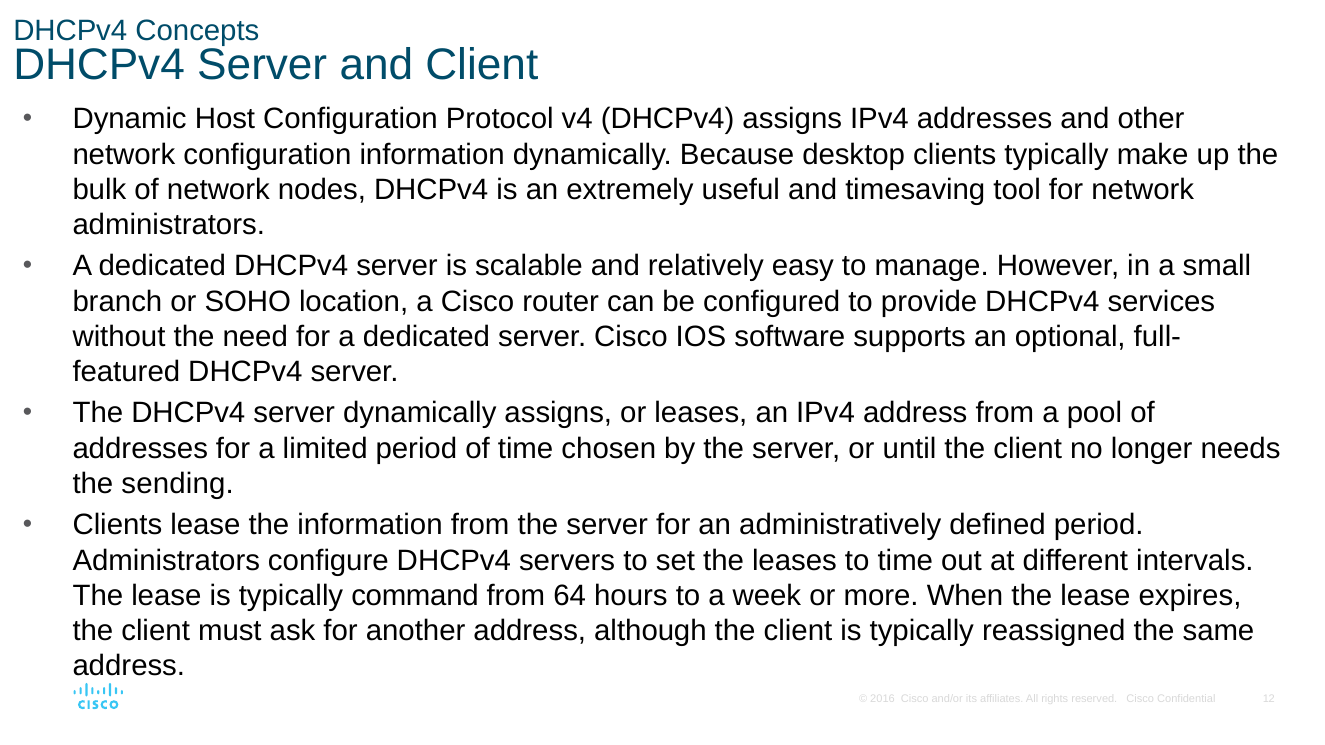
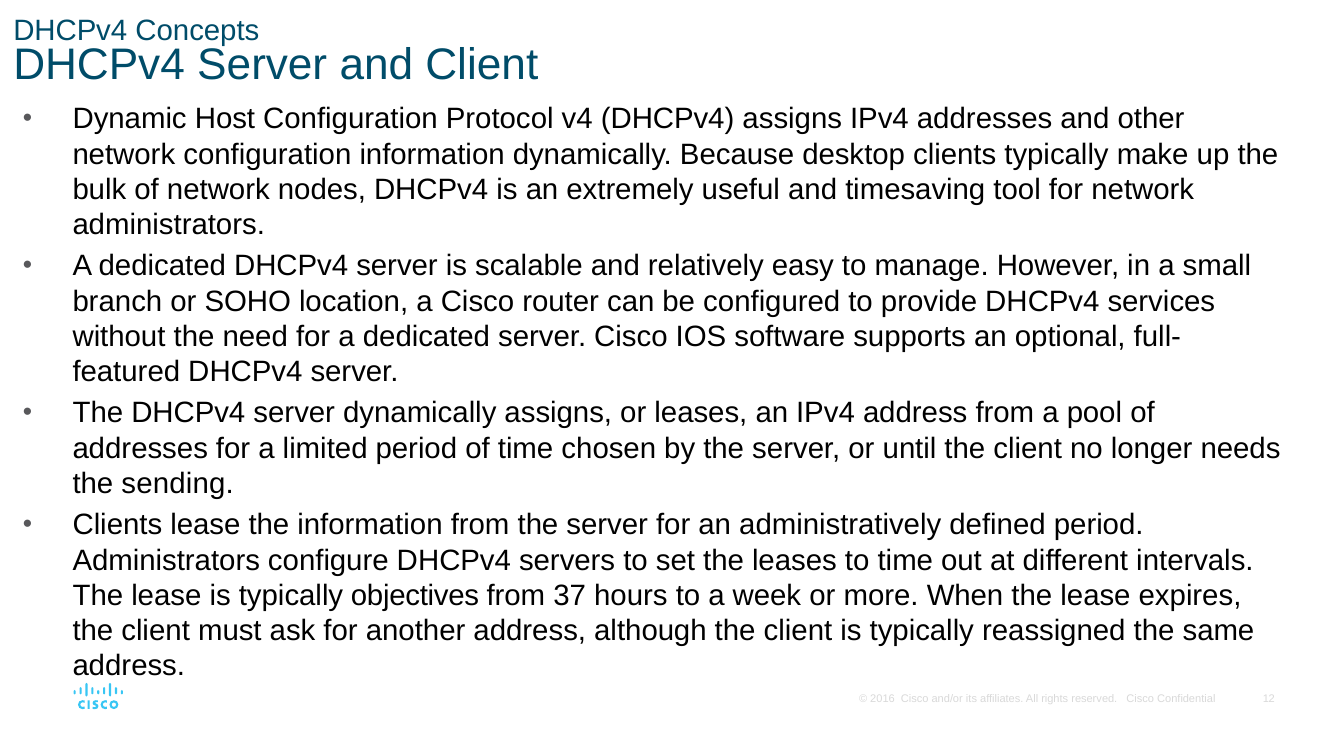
command: command -> objectives
64: 64 -> 37
